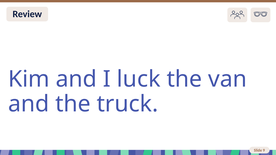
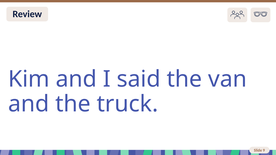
luck: luck -> said
